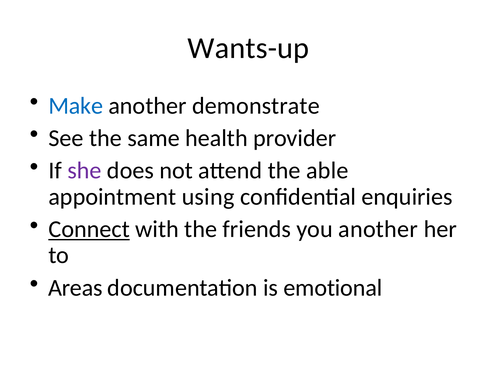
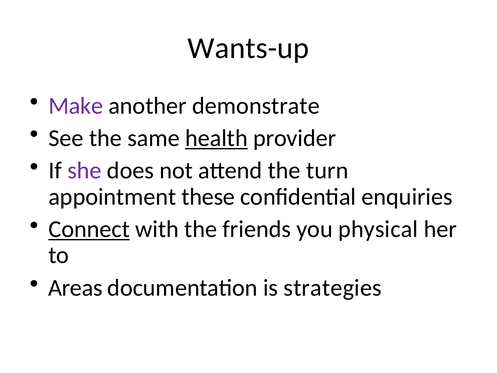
Make colour: blue -> purple
health underline: none -> present
able: able -> turn
using: using -> these
you another: another -> physical
emotional: emotional -> strategies
